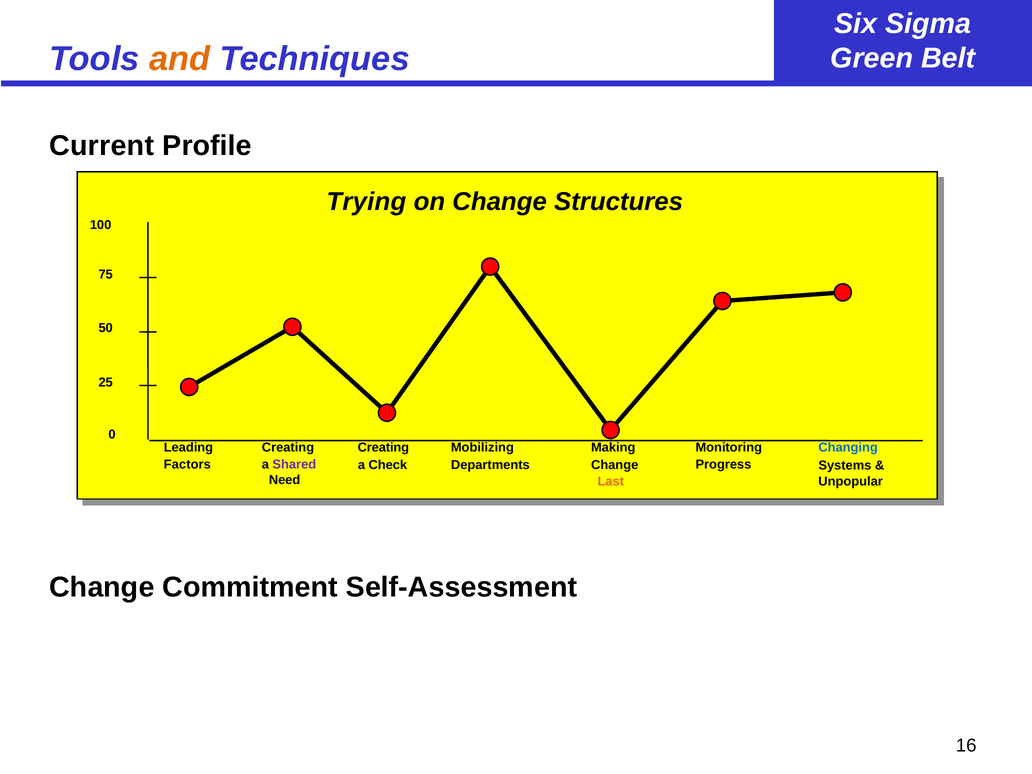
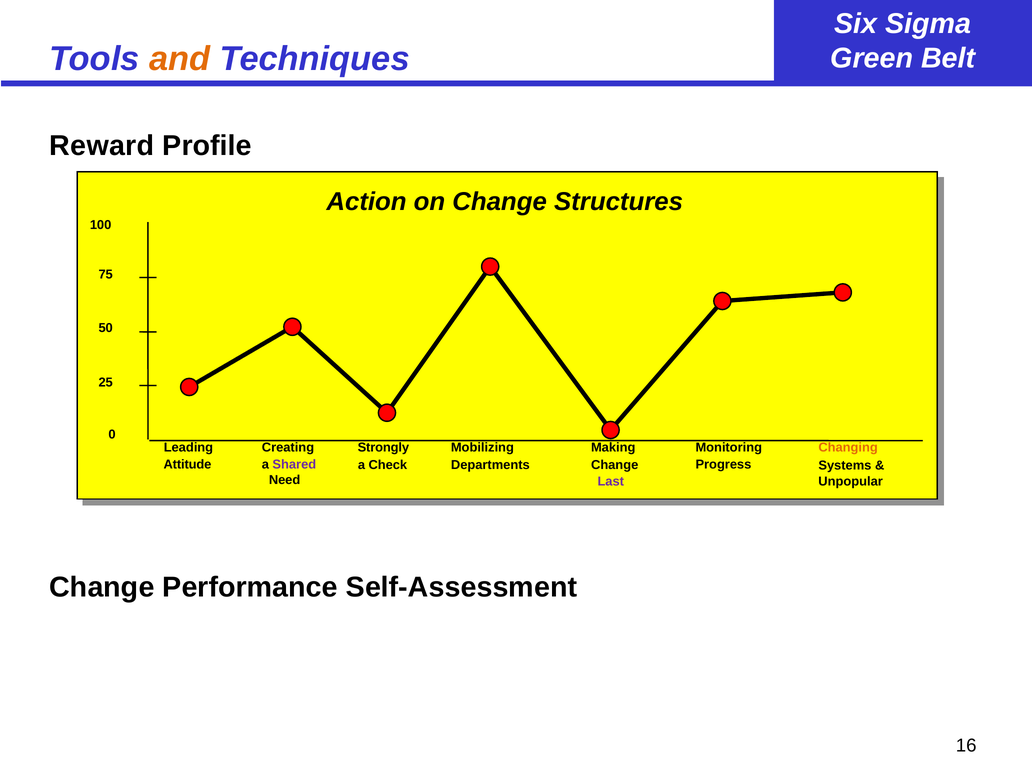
Current: Current -> Reward
Trying: Trying -> Action
Creating at (383, 448): Creating -> Strongly
Changing colour: blue -> orange
Factors: Factors -> Attitude
Last colour: orange -> purple
Commitment: Commitment -> Performance
